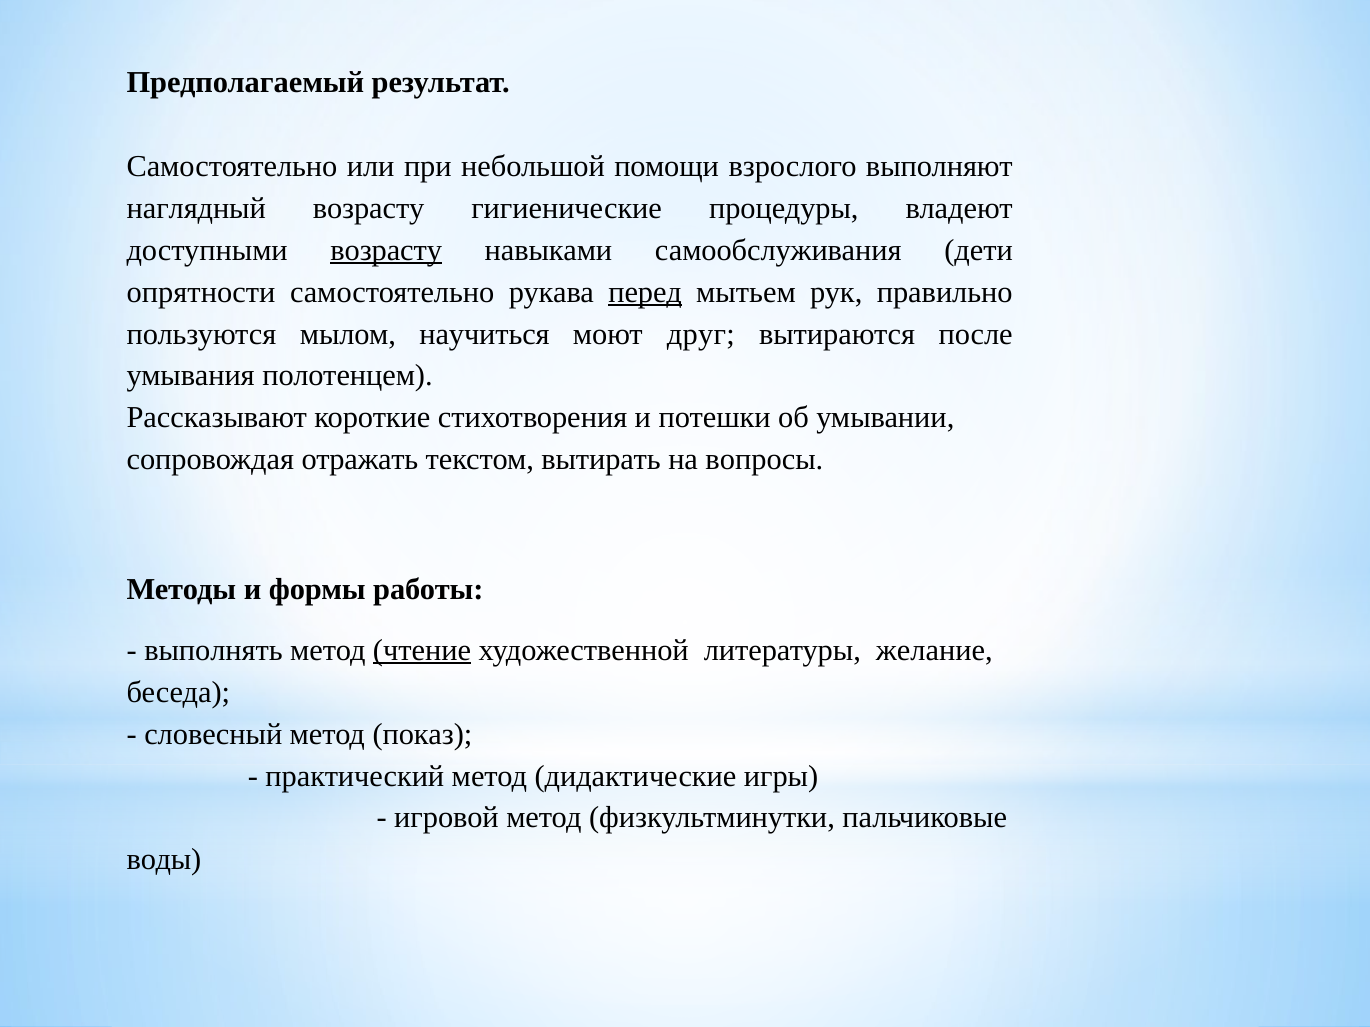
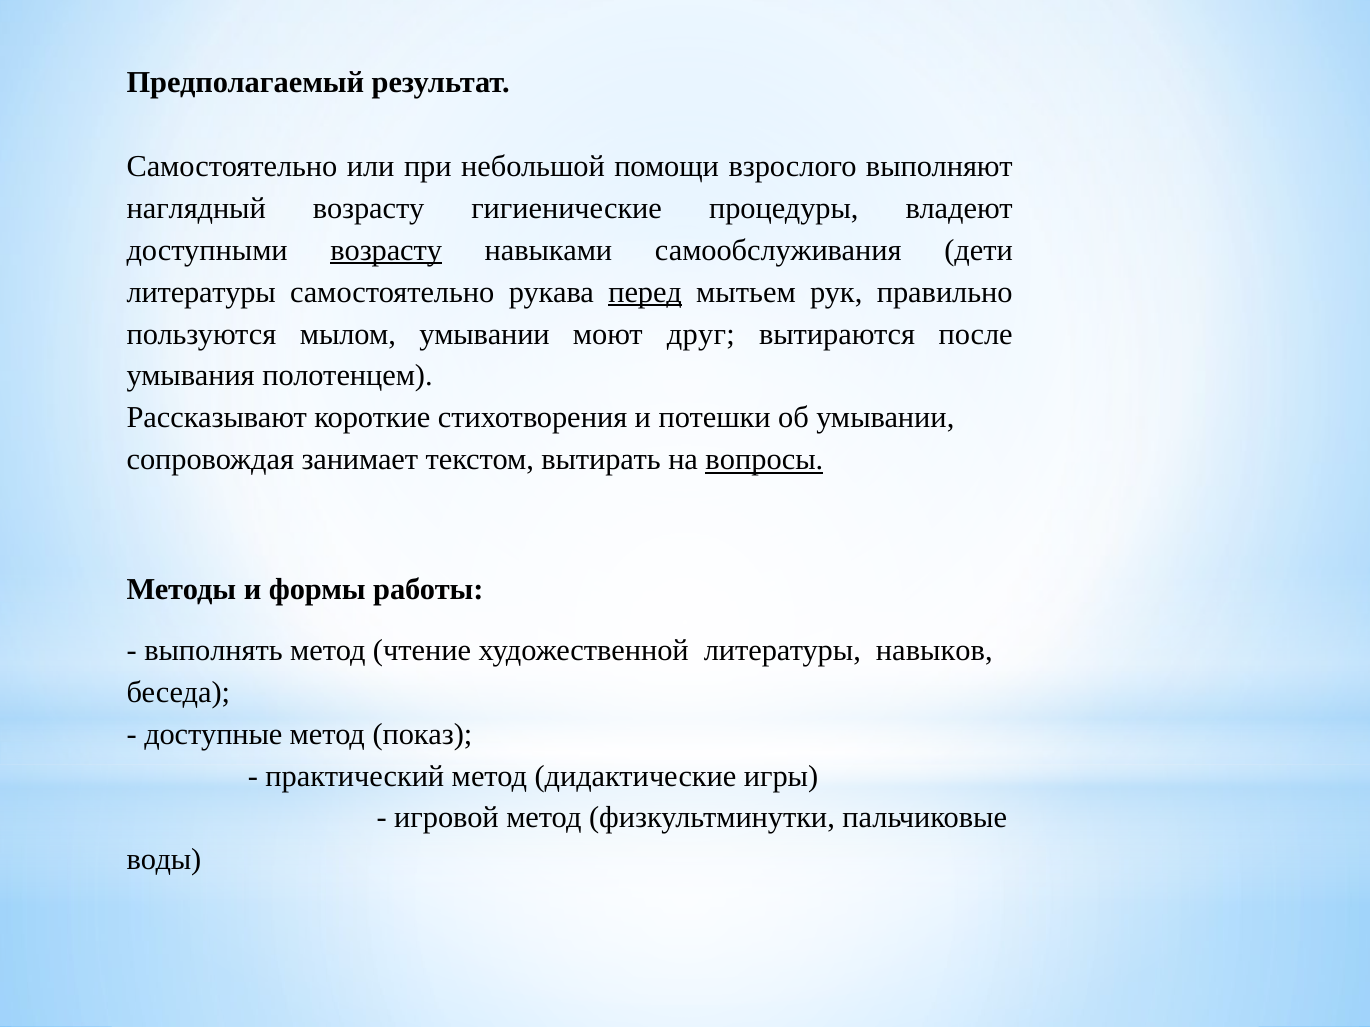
опрятности at (201, 292): опрятности -> литературы
мылом научиться: научиться -> умывании
отражать: отражать -> занимает
вопросы underline: none -> present
чтение underline: present -> none
желание: желание -> навыков
словесный: словесный -> доступные
